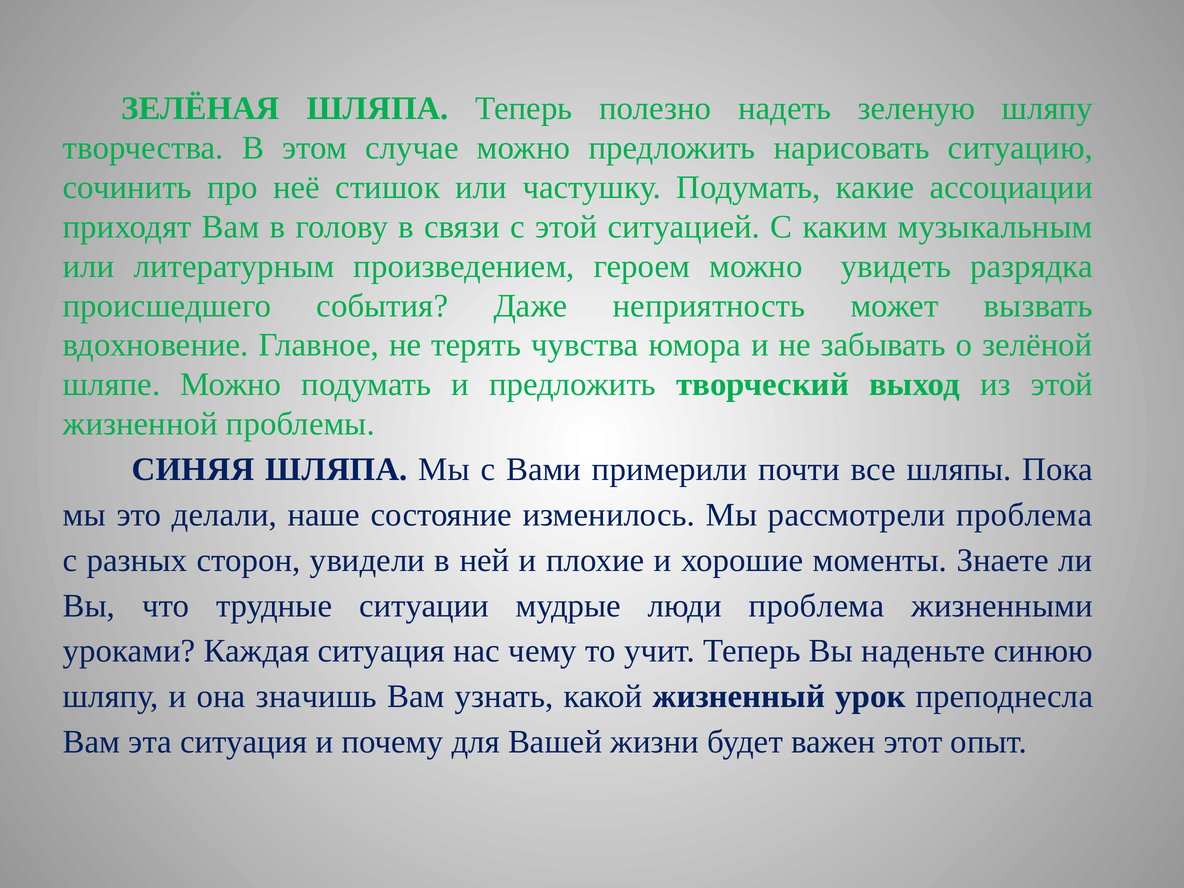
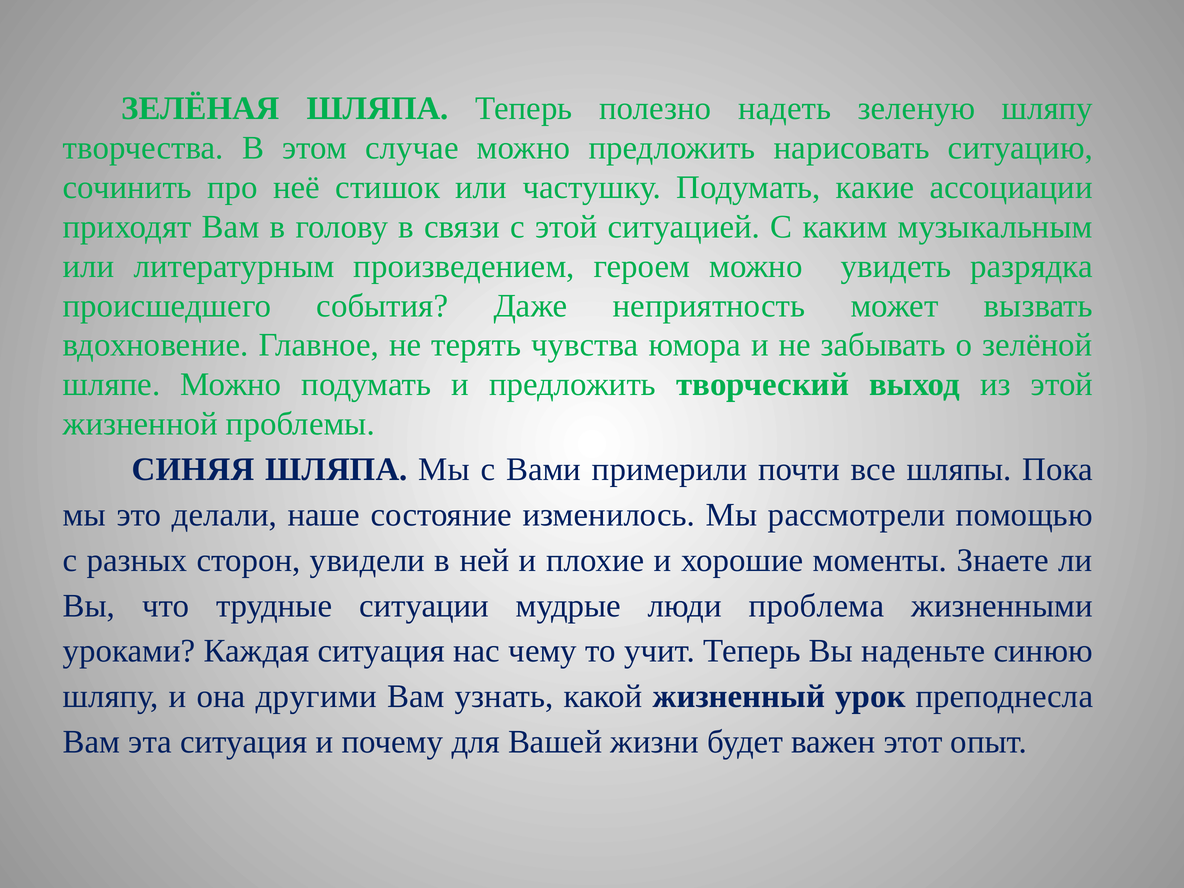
рассмотрели проблема: проблема -> помощью
значишь: значишь -> другими
